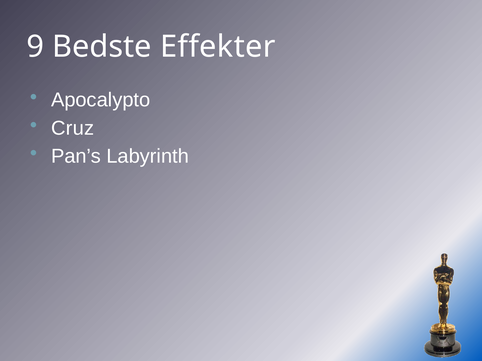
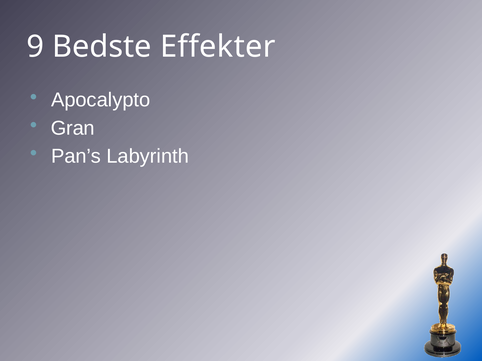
Cruz: Cruz -> Gran
